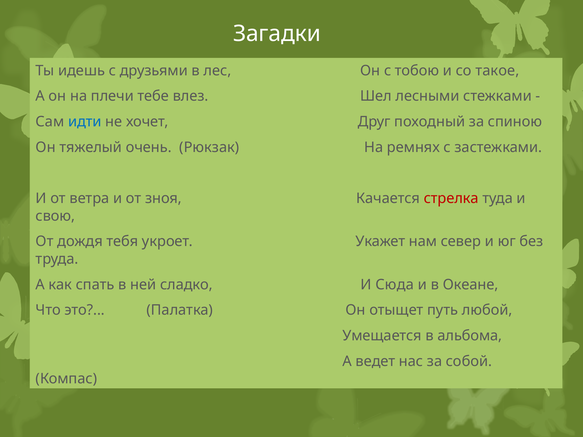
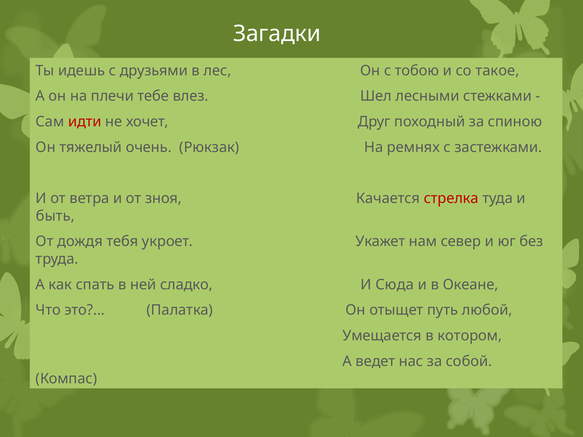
идти colour: blue -> red
свою: свою -> быть
альбома: альбома -> котором
